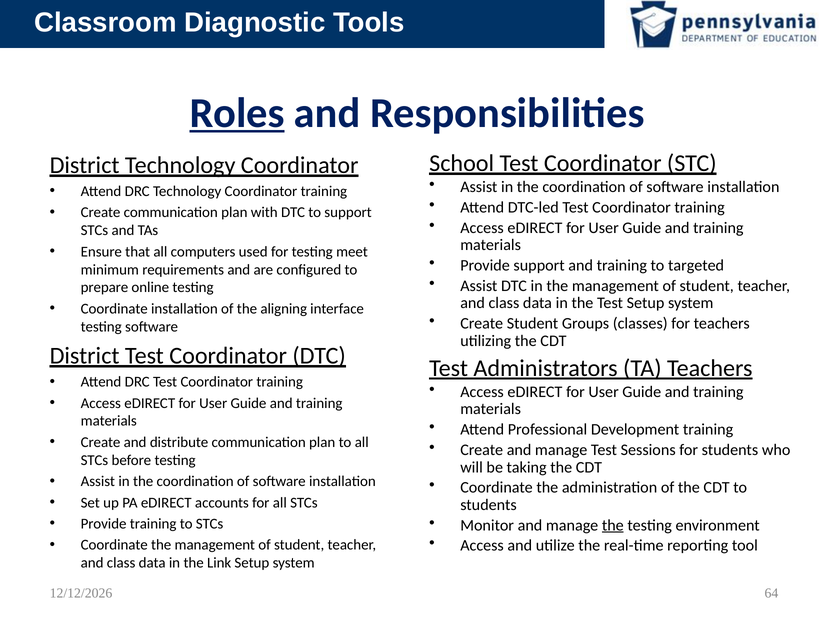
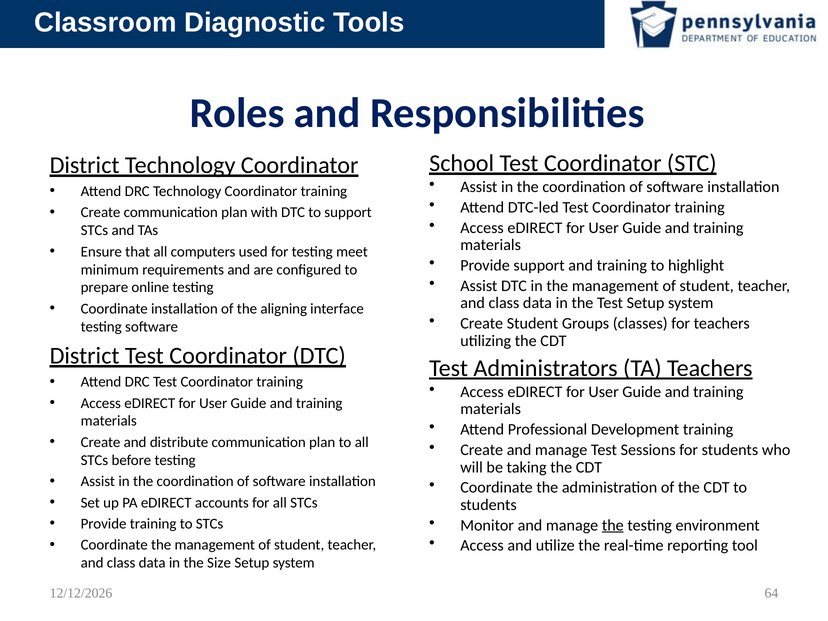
Roles underline: present -> none
targeted: targeted -> highlight
Link: Link -> Size
